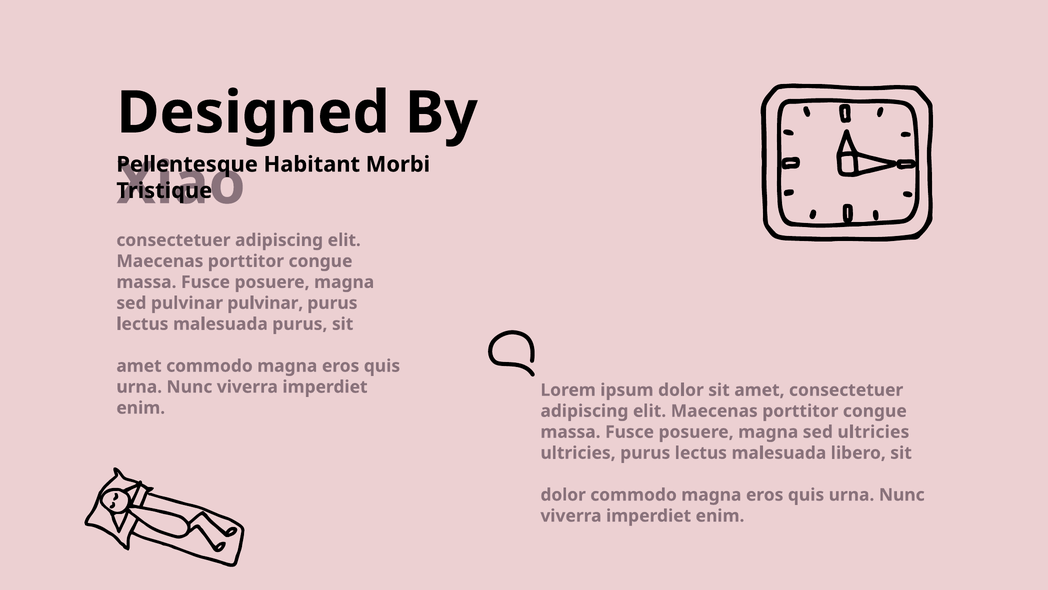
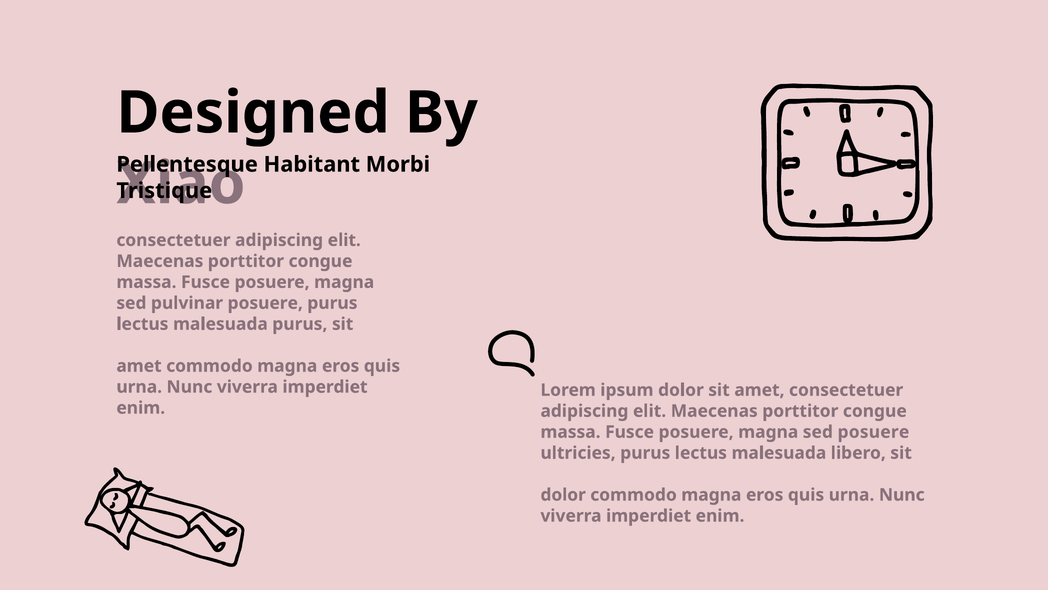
pulvinar pulvinar: pulvinar -> posuere
sed ultricies: ultricies -> posuere
